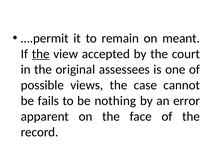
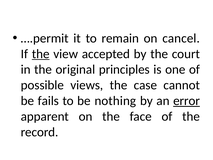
meant: meant -> cancel
assessees: assessees -> principles
error underline: none -> present
